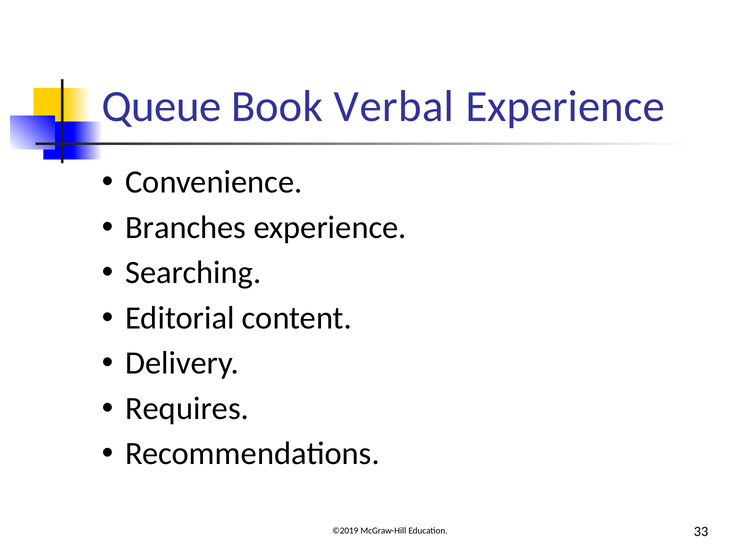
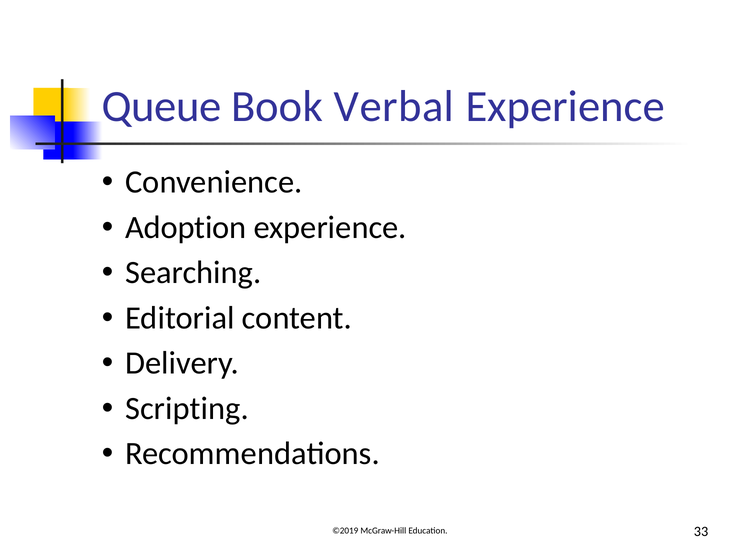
Branches: Branches -> Adoption
Requires: Requires -> Scripting
